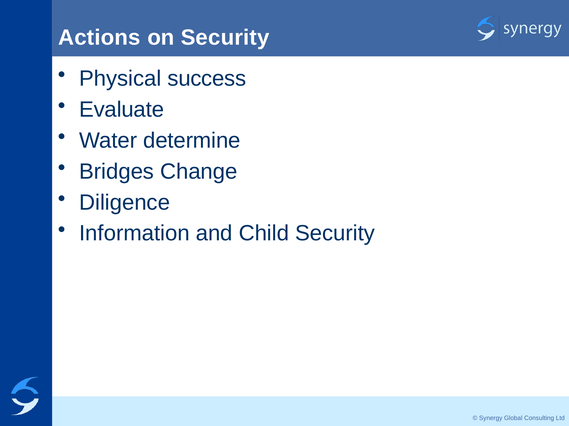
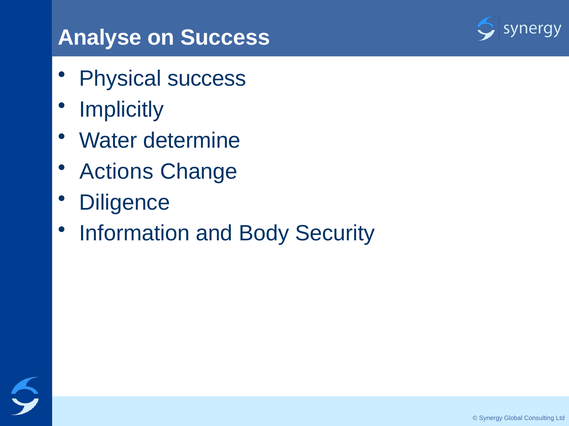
Actions: Actions -> Analyse
on Security: Security -> Success
Evaluate: Evaluate -> Implicitly
Bridges: Bridges -> Actions
Child: Child -> Body
